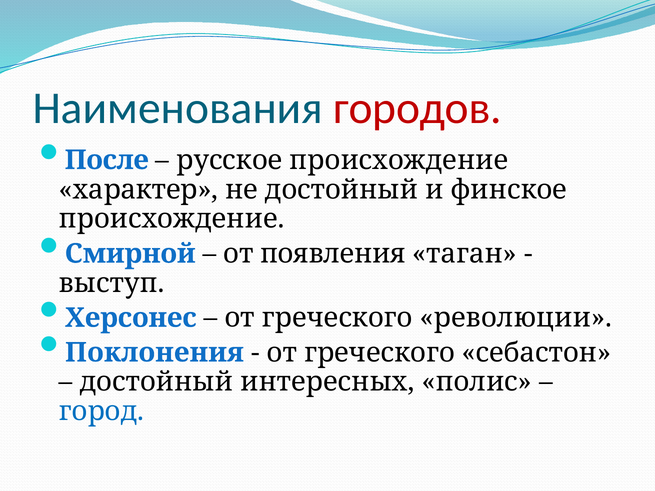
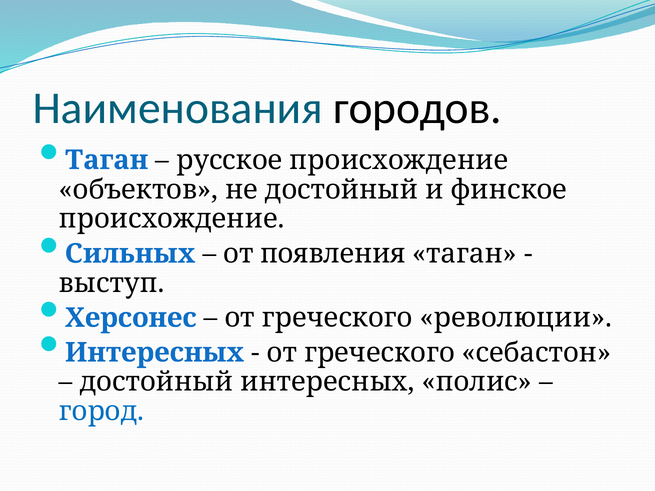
городов colour: red -> black
После at (107, 160): После -> Таган
характер: характер -> объектов
Смирной: Смирной -> Сильных
Поклонения at (154, 353): Поклонения -> Интересных
